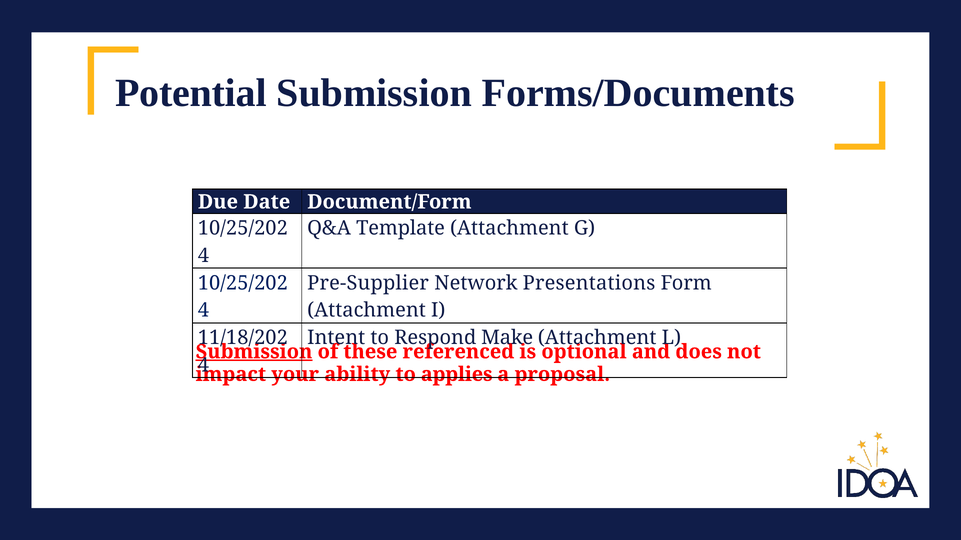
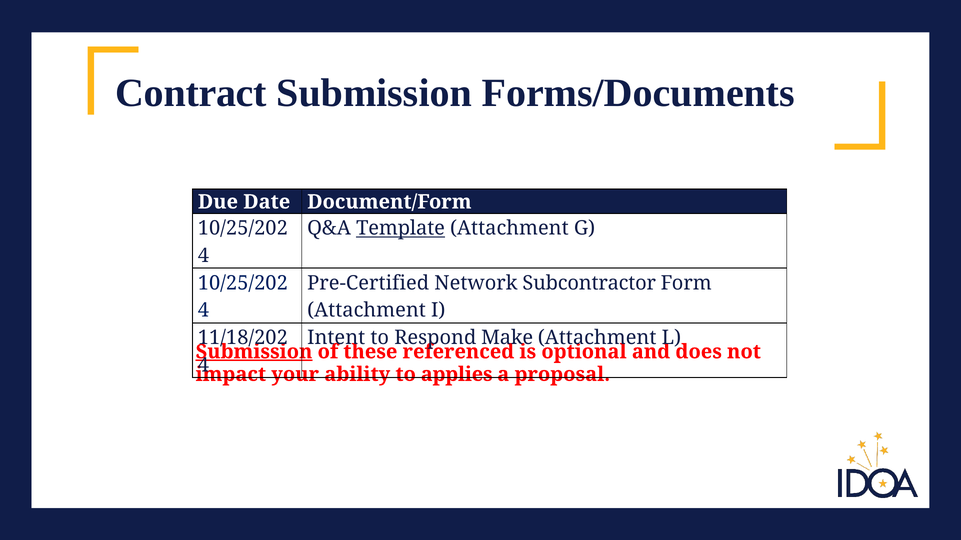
Potential: Potential -> Contract
Template underline: none -> present
Pre-Supplier: Pre-Supplier -> Pre-Certified
Presentations: Presentations -> Subcontractor
